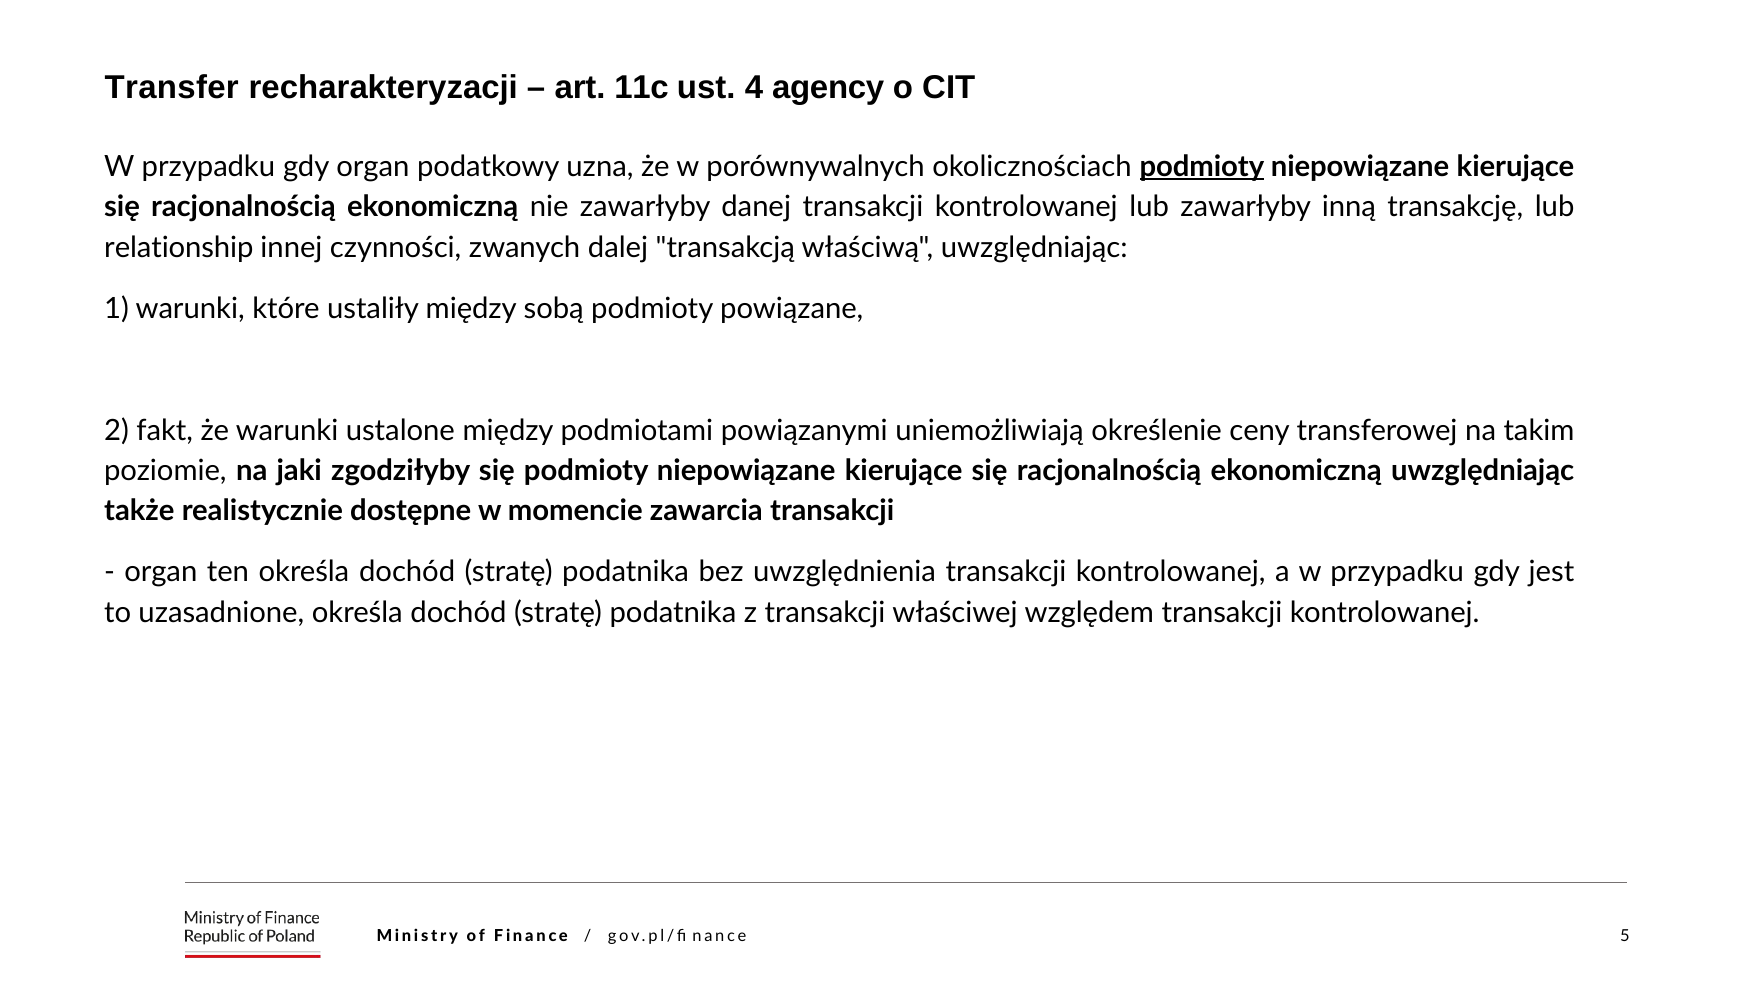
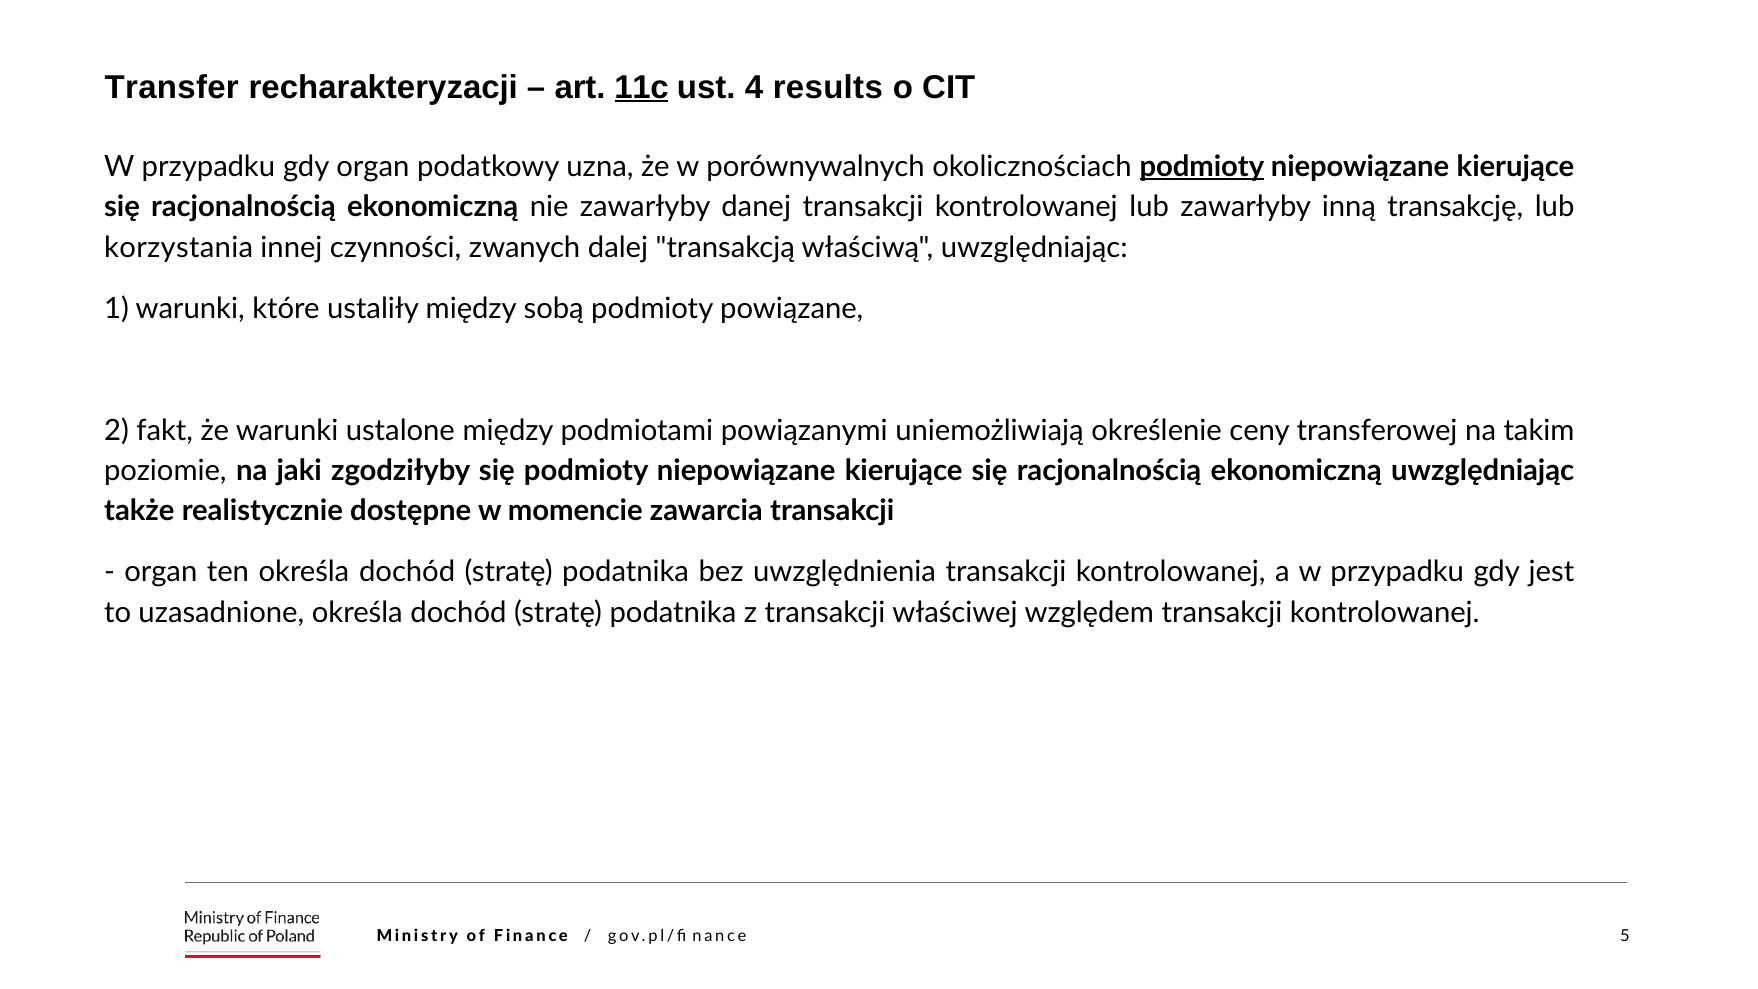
11c underline: none -> present
agency: agency -> results
relationship: relationship -> korzystania
